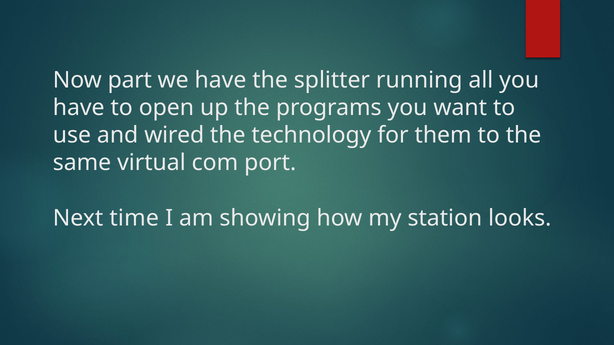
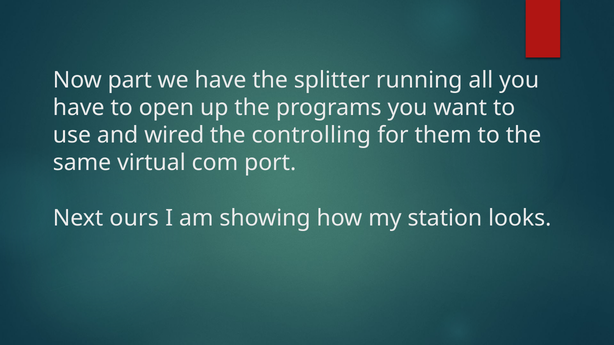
technology: technology -> controlling
time: time -> ours
